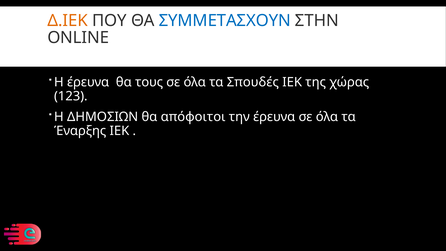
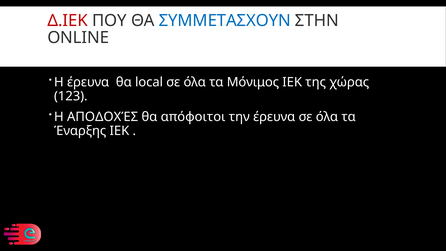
Δ.ΙΕΚ colour: orange -> red
τους: τους -> local
Σπουδές: Σπουδές -> Μόνιμος
ΔΗΜΟΣΙΩΝ: ΔΗΜΟΣΙΩΝ -> ΑΠΟΔΟΧΈΣ
